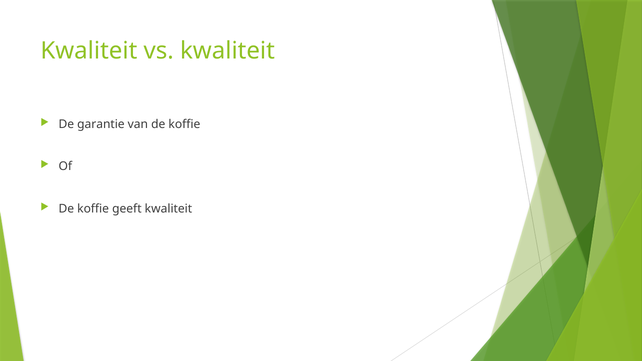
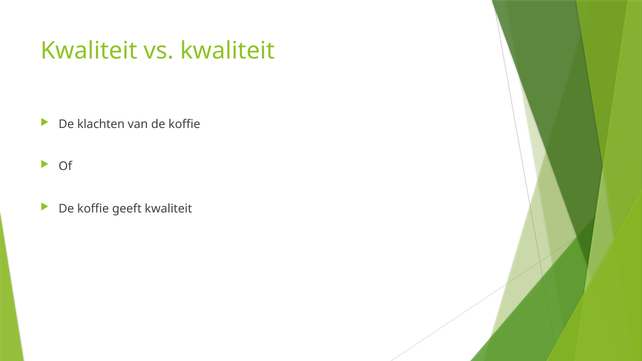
garantie: garantie -> klachten
